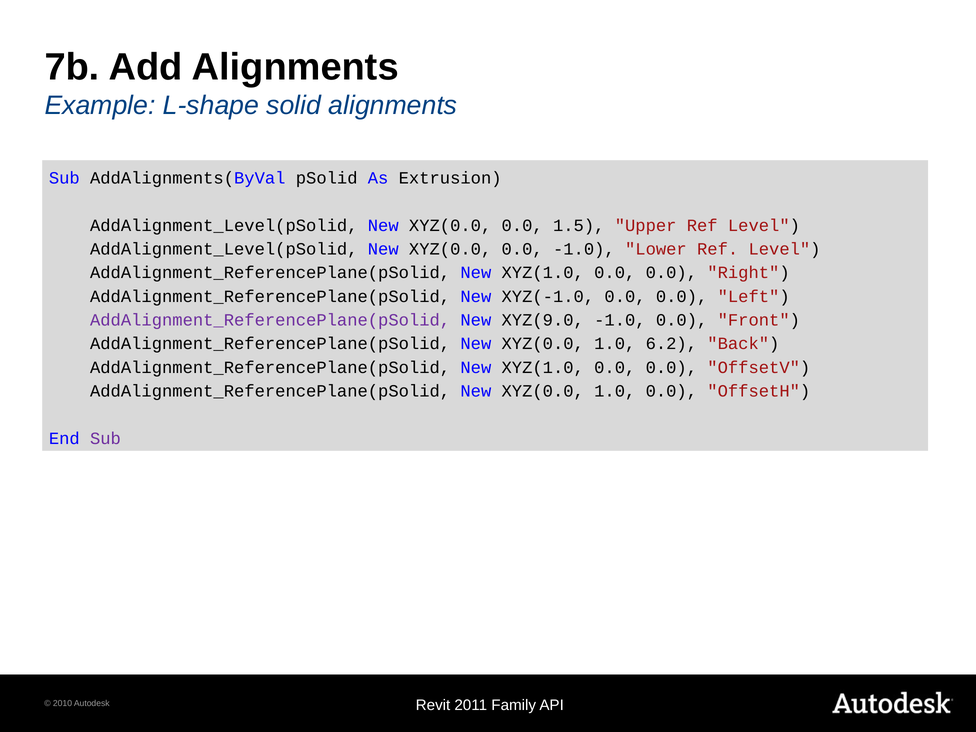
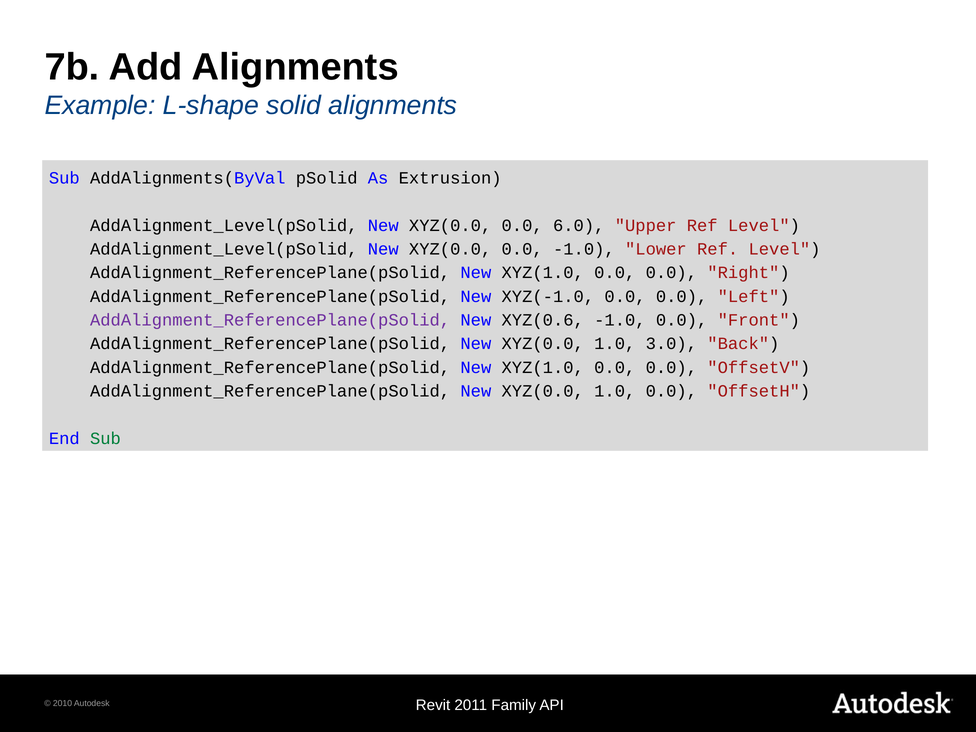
1.5: 1.5 -> 6.0
XYZ(9.0: XYZ(9.0 -> XYZ(0.6
6.2: 6.2 -> 3.0
Sub at (105, 438) colour: purple -> green
